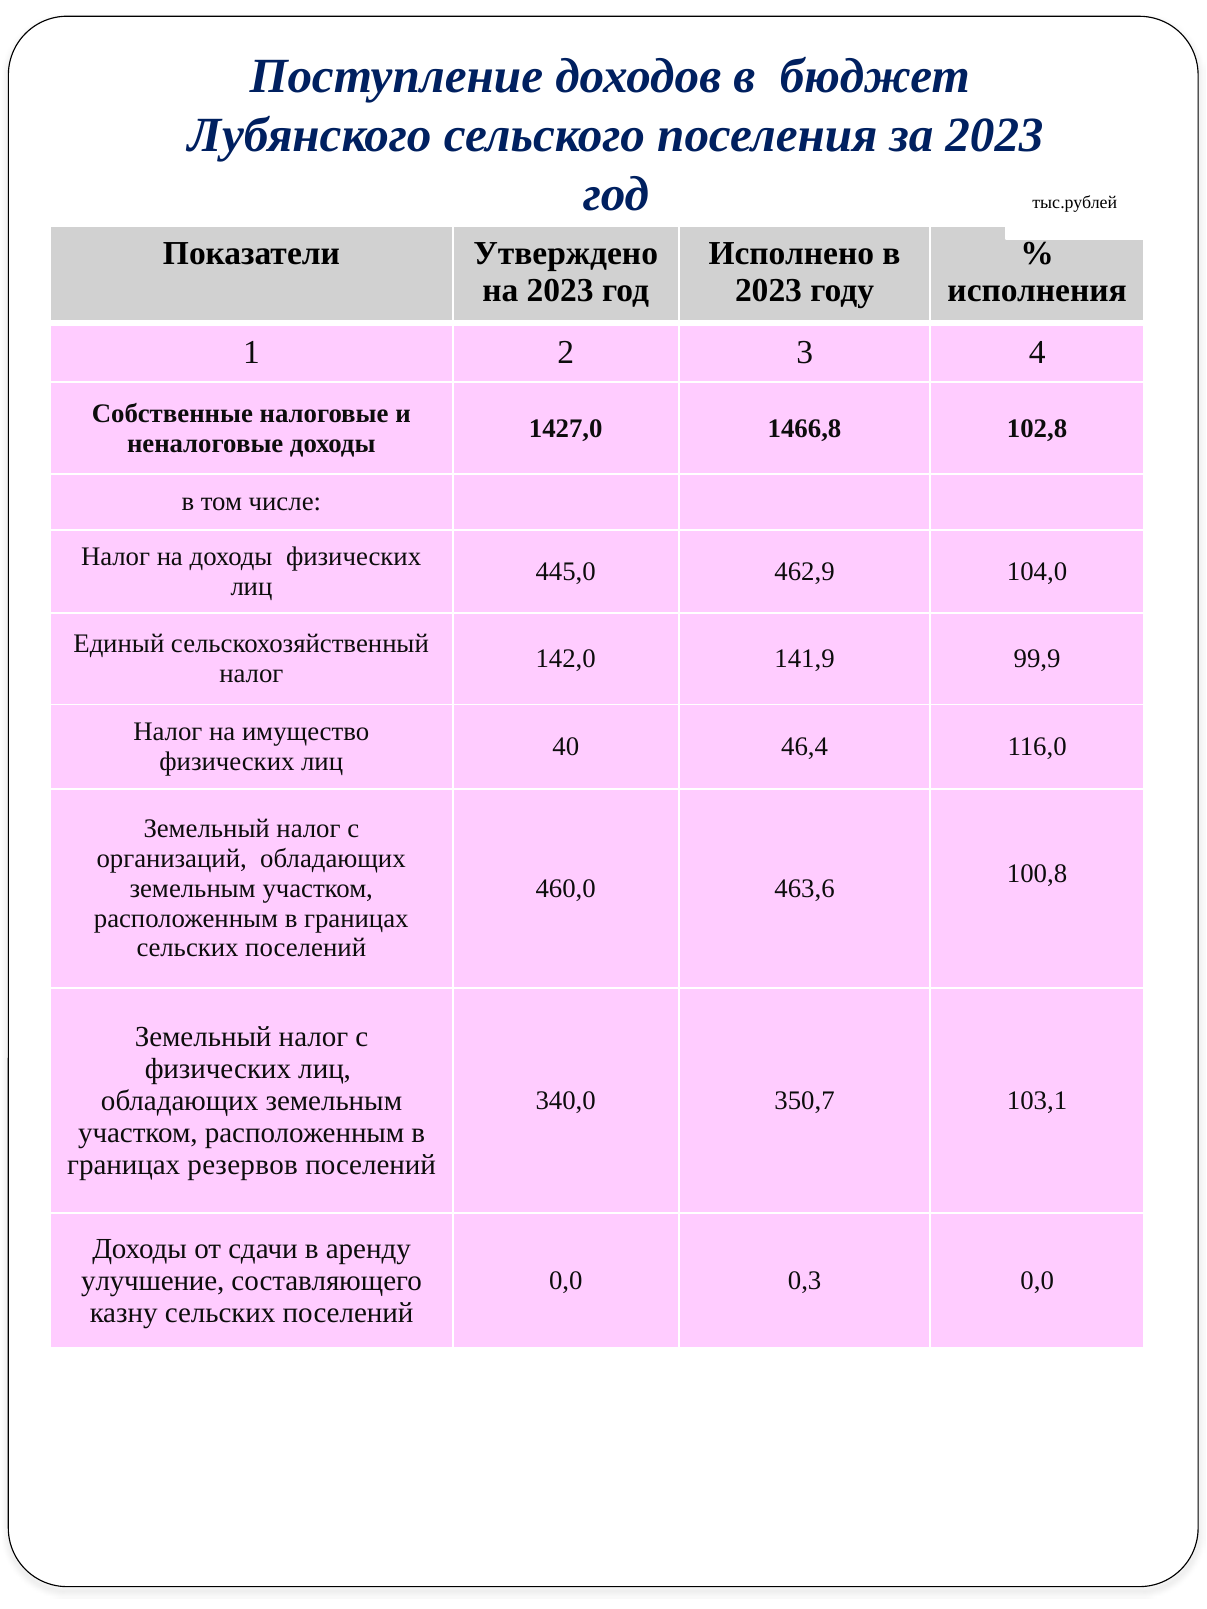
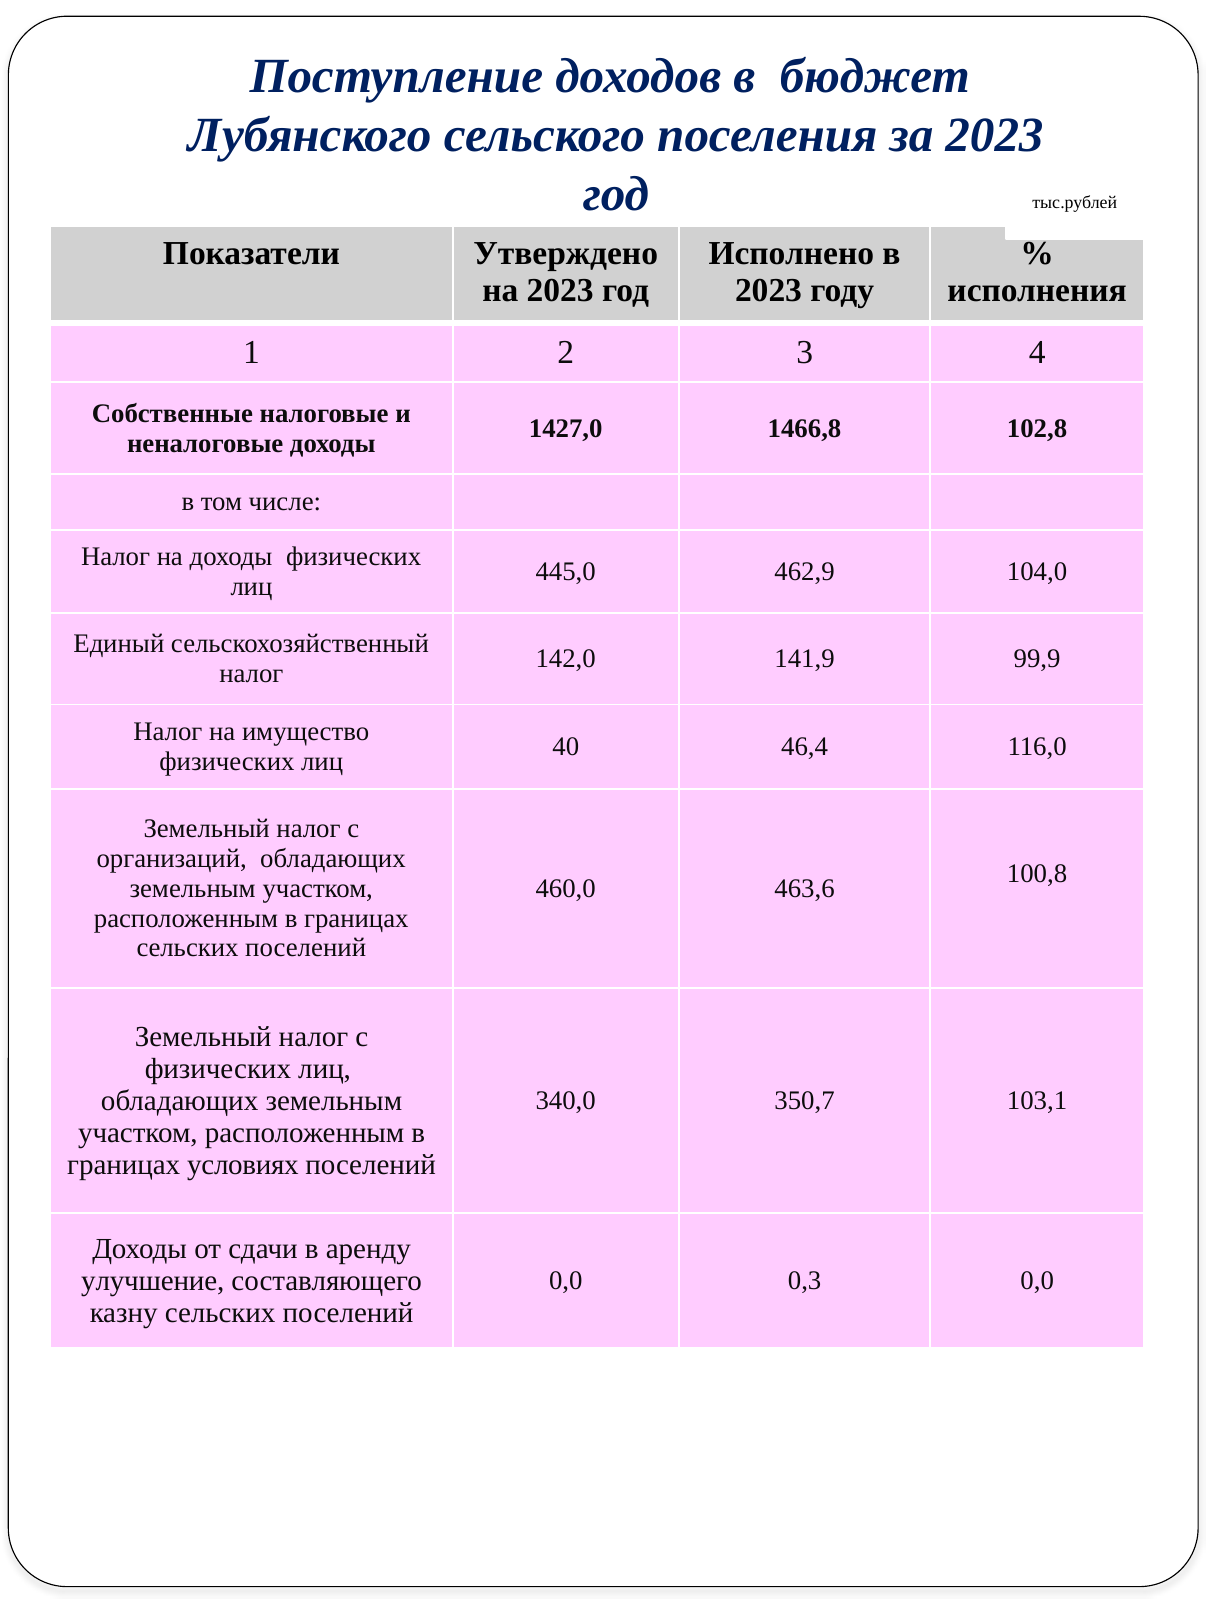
резервов: резервов -> условиях
